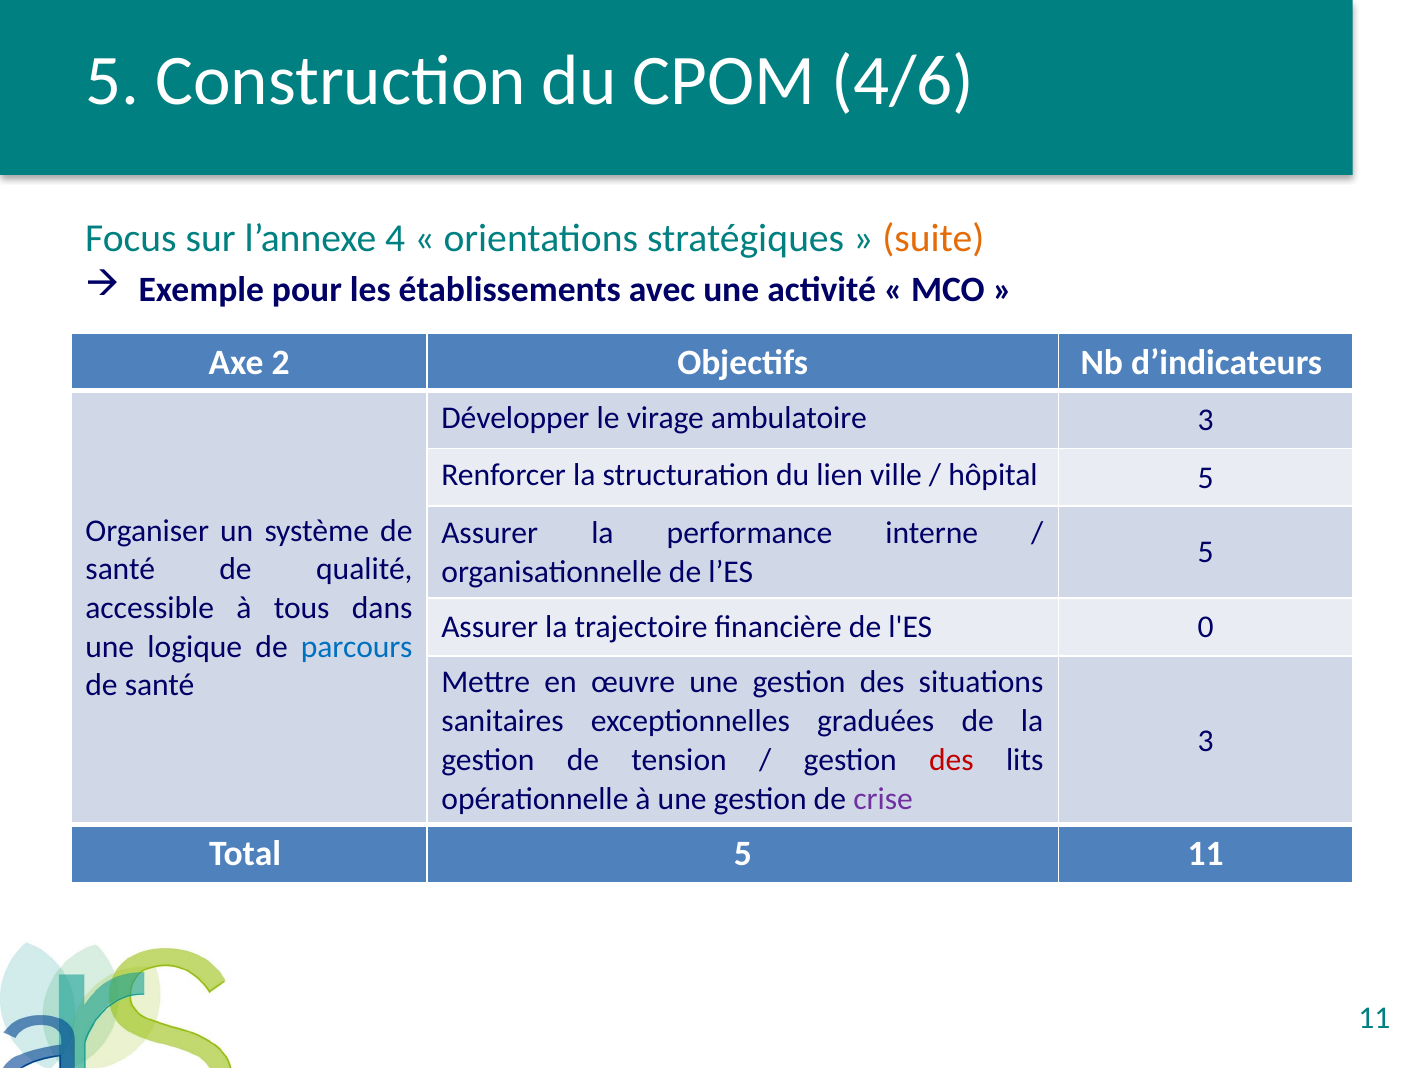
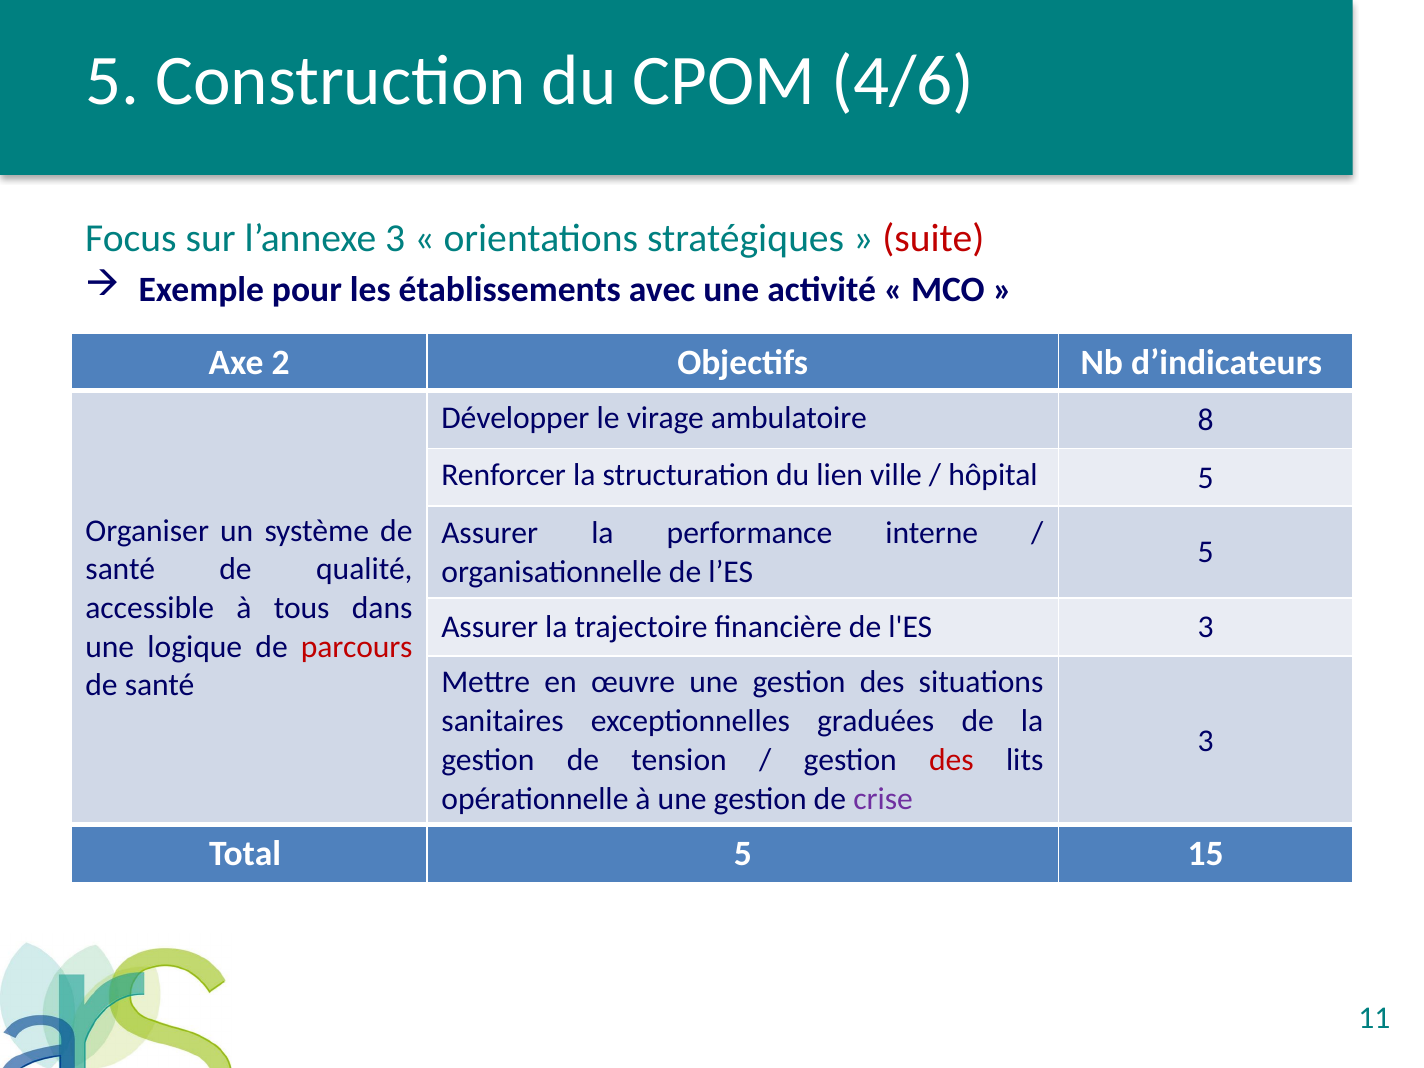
l’annexe 4: 4 -> 3
suite colour: orange -> red
ambulatoire 3: 3 -> 8
l'ES 0: 0 -> 3
parcours colour: blue -> red
5 11: 11 -> 15
